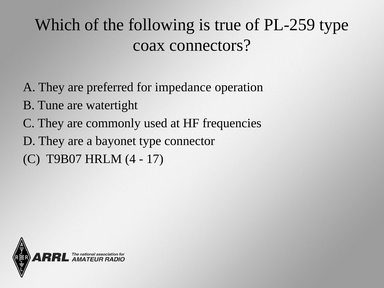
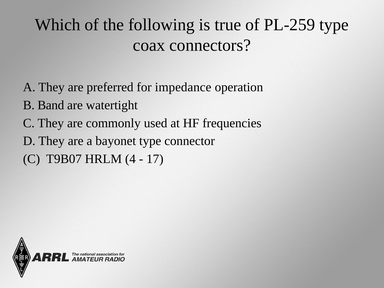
Tune: Tune -> Band
